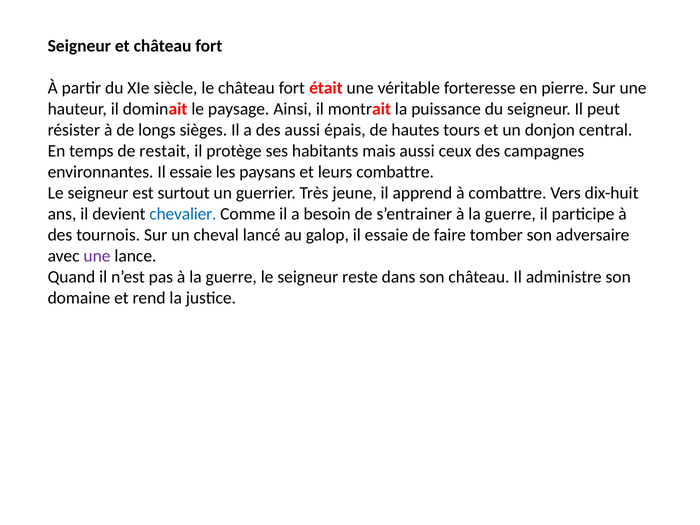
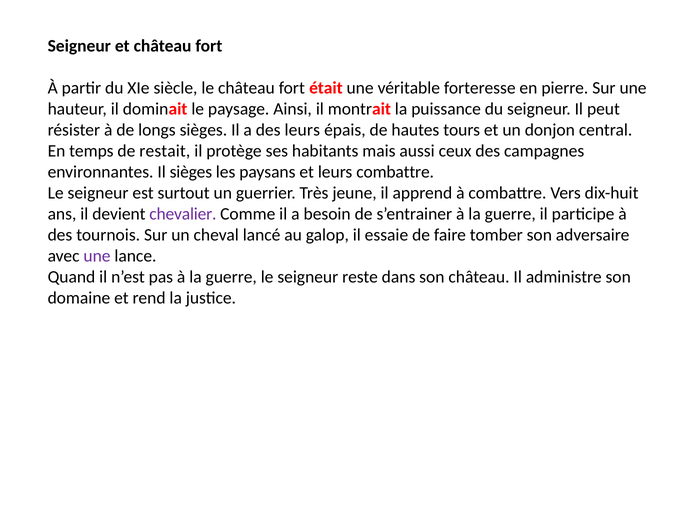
des aussi: aussi -> leurs
environnantes Il essaie: essaie -> sièges
chevalier colour: blue -> purple
